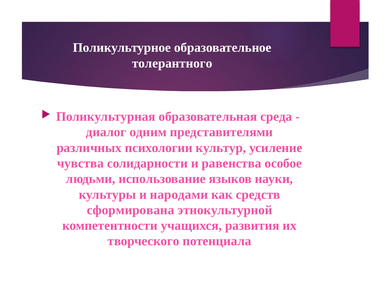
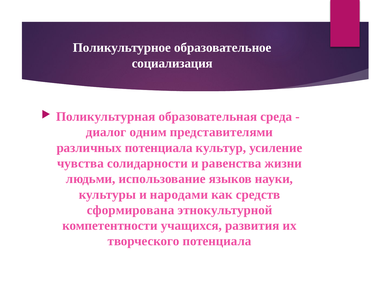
толерантного: толерантного -> социализация
различных психологии: психологии -> потенциала
особое: особое -> жизни
